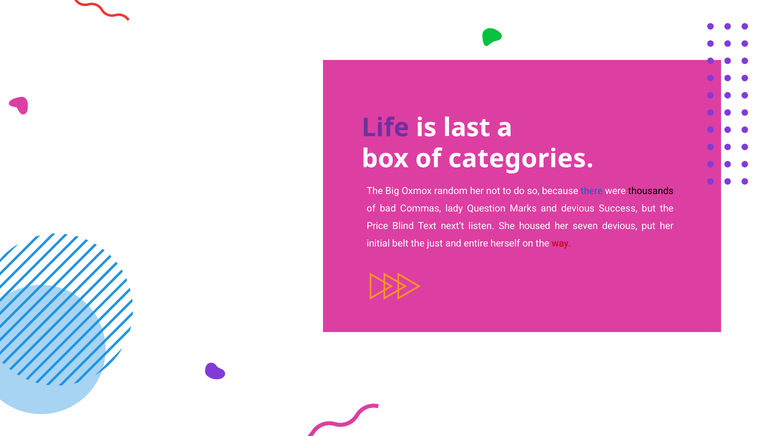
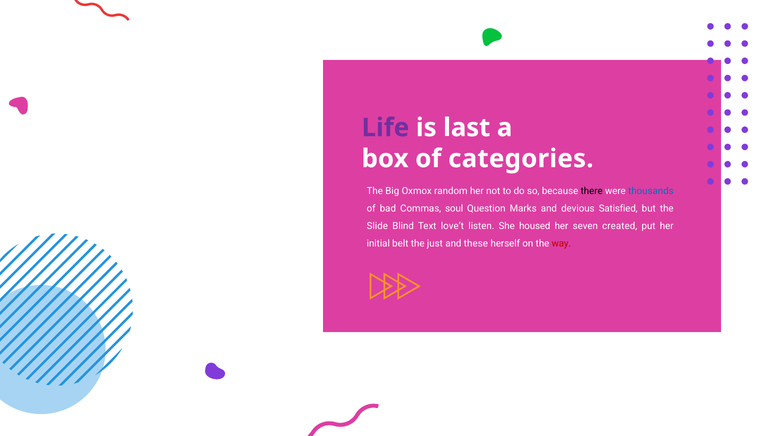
there colour: blue -> black
thousands colour: black -> blue
lady: lady -> soul
Success: Success -> Satisfied
Price: Price -> Slide
next’t: next’t -> love’t
seven devious: devious -> created
entire: entire -> these
